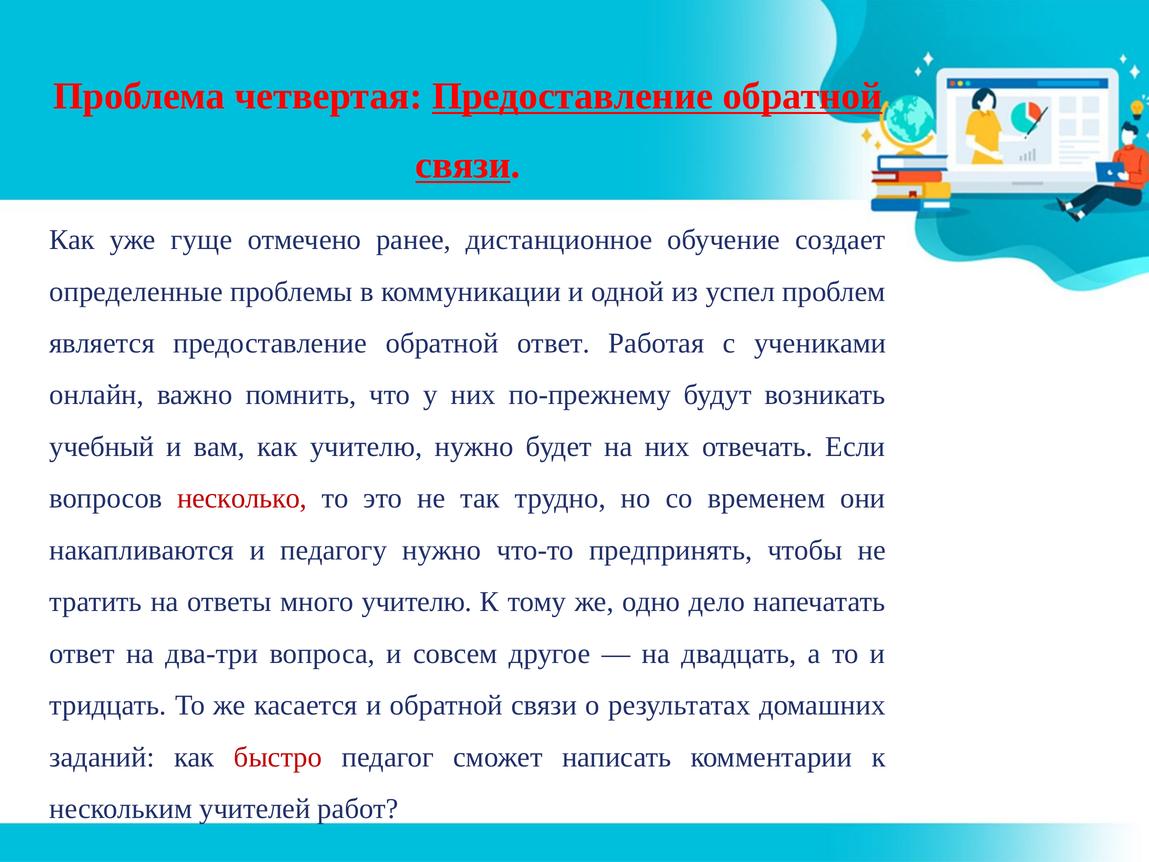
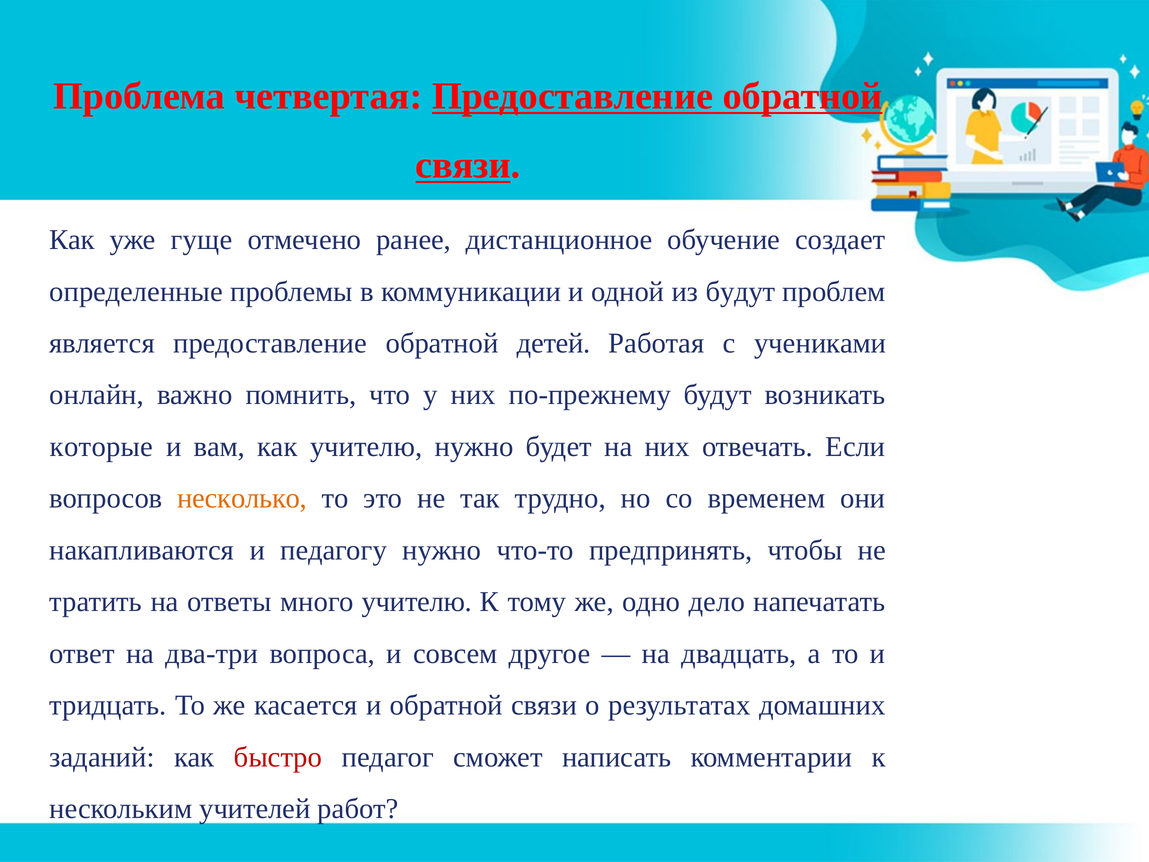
из успел: успел -> будут
обратной ответ: ответ -> детей
учебный: учебный -> которые
несколько colour: red -> orange
